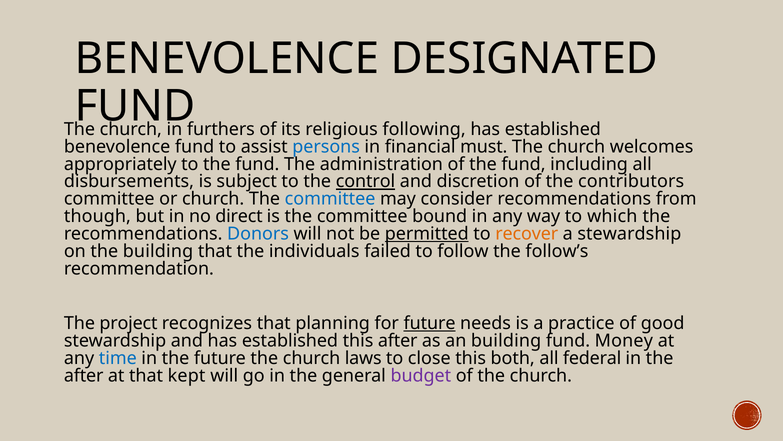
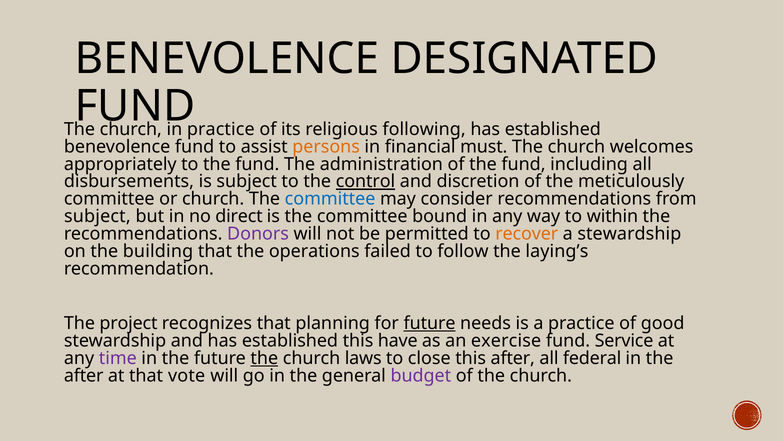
furthers at (221, 129): furthers -> practice
persons colour: blue -> orange
contributors: contributors -> meticulously
though at (97, 216): though -> subject
which: which -> within
Donors colour: blue -> purple
permitted underline: present -> none
individuals: individuals -> operations
follow’s: follow’s -> laying’s
this after: after -> have
an building: building -> exercise
Money: Money -> Service
time colour: blue -> purple
the at (264, 358) underline: none -> present
this both: both -> after
kept: kept -> vote
